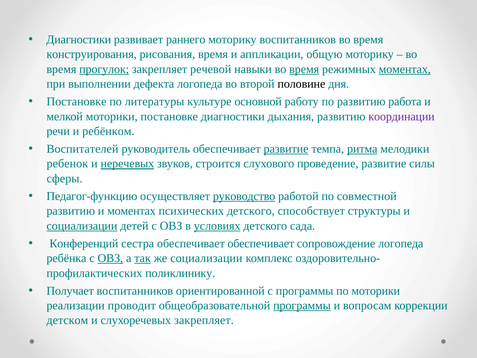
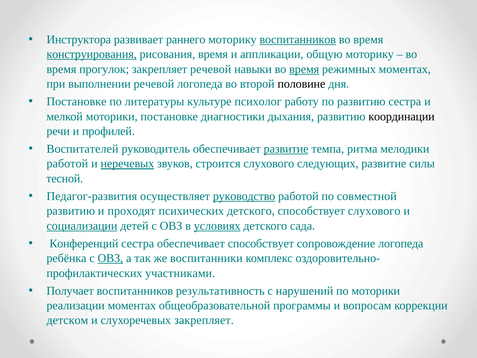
Диагностики at (79, 39): Диагностики -> Инструктора
воспитанников at (298, 39) underline: none -> present
конструирования underline: none -> present
прогулок underline: present -> none
моментах at (405, 69) underline: present -> none
выполнении дефекта: дефекта -> речевой
основной: основной -> психолог
развитию работа: работа -> сестра
координации colour: purple -> black
ребёнком: ребёнком -> профилей
ритма underline: present -> none
ребенок at (67, 164): ребенок -> работой
проведение: проведение -> следующих
сферы: сферы -> тесной
Педагог-функцию: Педагог-функцию -> Педагог-развития
и моментах: моментах -> проходят
способствует структуры: структуры -> слухового
обеспечивает обеспечивает: обеспечивает -> способствует
так underline: present -> none
же социализации: социализации -> воспитанники
поликлинику: поликлинику -> участниками
ориентированной: ориентированной -> результативность
с программы: программы -> нарушений
реализации проводит: проводит -> моментах
программы at (302, 305) underline: present -> none
